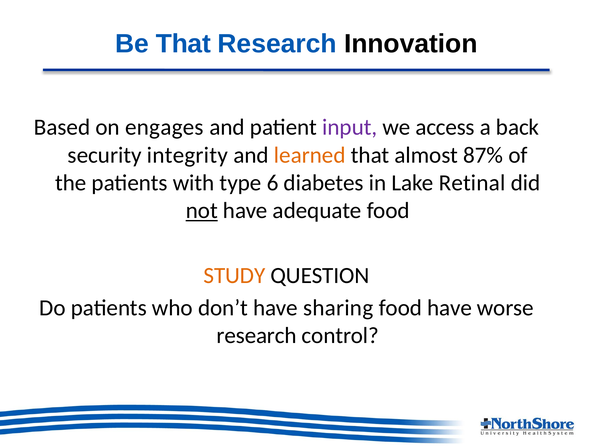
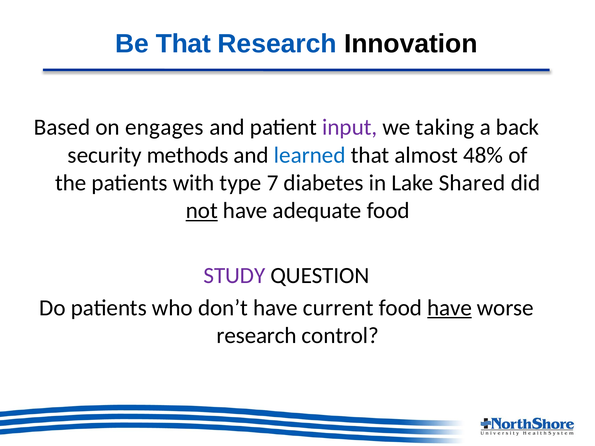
access: access -> taking
integrity: integrity -> methods
learned colour: orange -> blue
87%: 87% -> 48%
6: 6 -> 7
Retinal: Retinal -> Shared
STUDY colour: orange -> purple
sharing: sharing -> current
have at (450, 308) underline: none -> present
